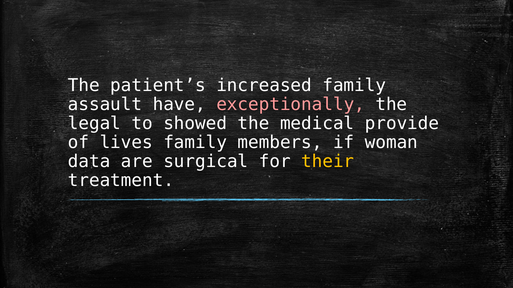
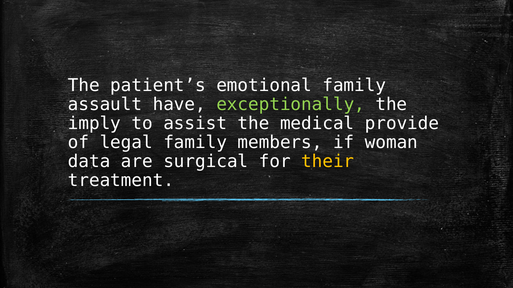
increased: increased -> emotional
exceptionally colour: pink -> light green
legal: legal -> imply
showed: showed -> assist
lives: lives -> legal
